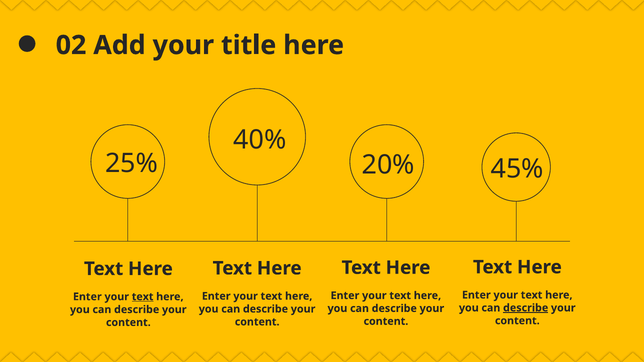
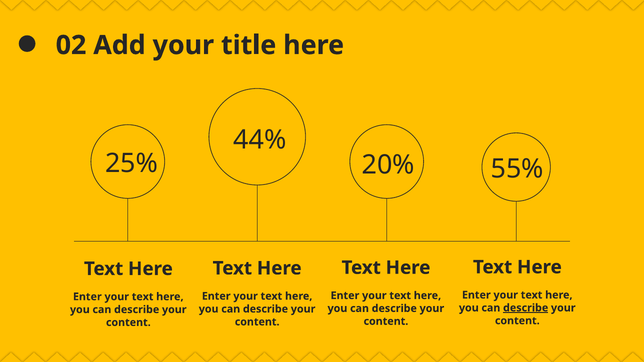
40%: 40% -> 44%
45%: 45% -> 55%
text at (143, 297) underline: present -> none
